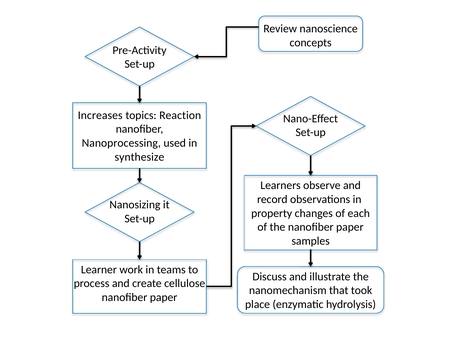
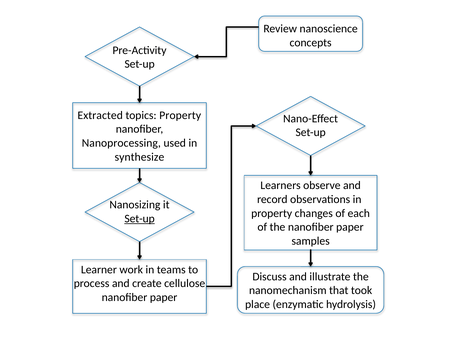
Increases: Increases -> Extracted
topics Reaction: Reaction -> Property
Set-up at (140, 218) underline: none -> present
